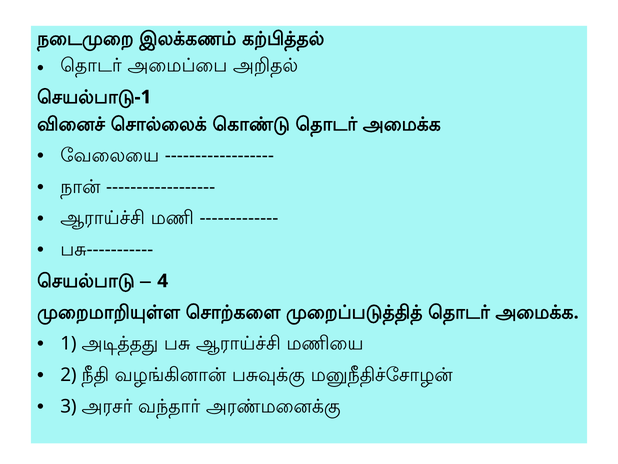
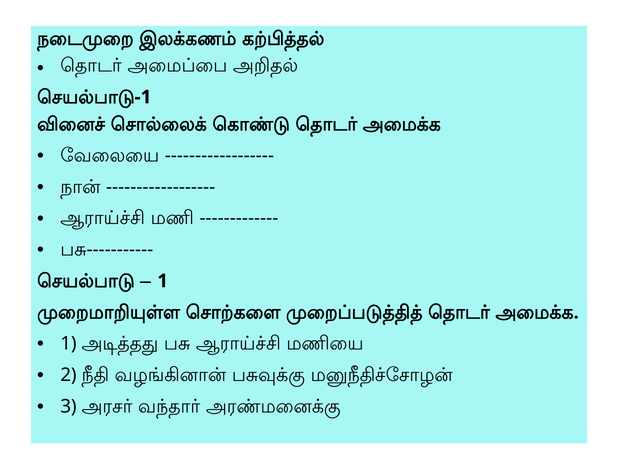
4 at (163, 281): 4 -> 1
